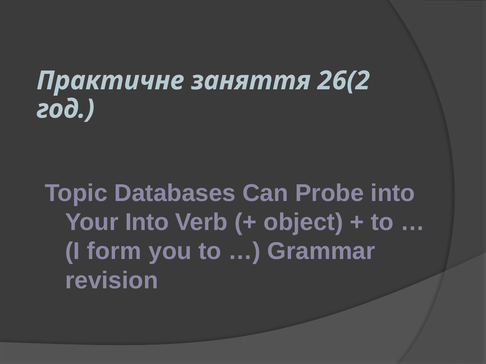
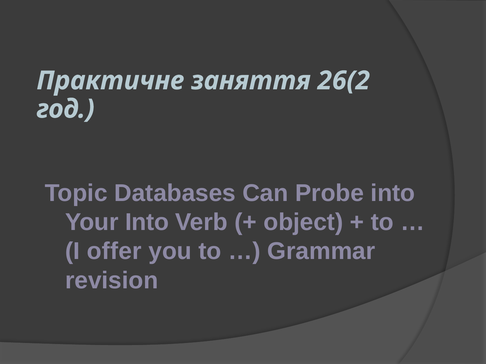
form: form -> offer
